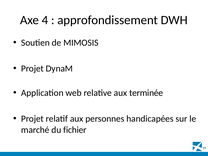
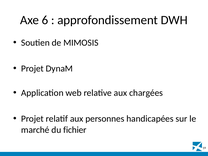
4: 4 -> 6
terminée: terminée -> chargées
